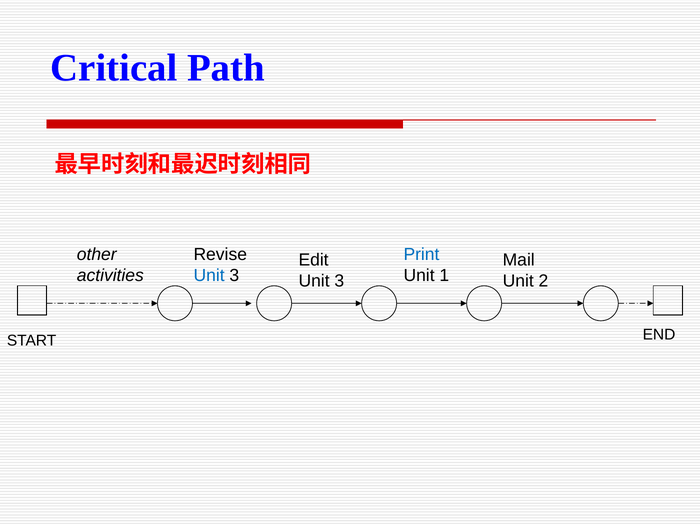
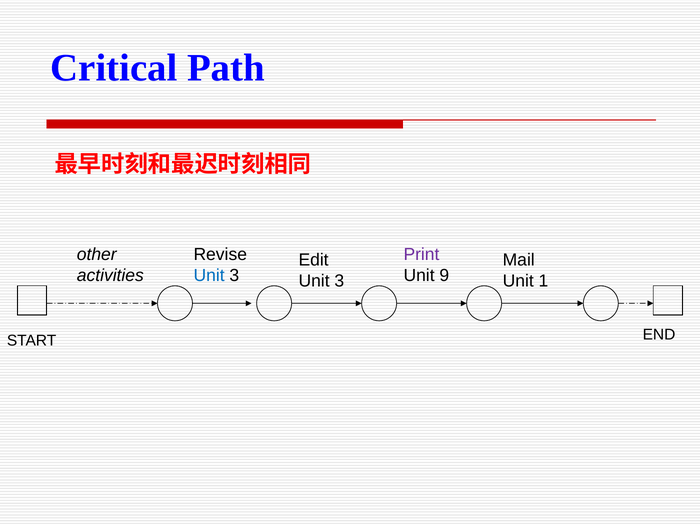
Print colour: blue -> purple
1: 1 -> 9
2: 2 -> 1
